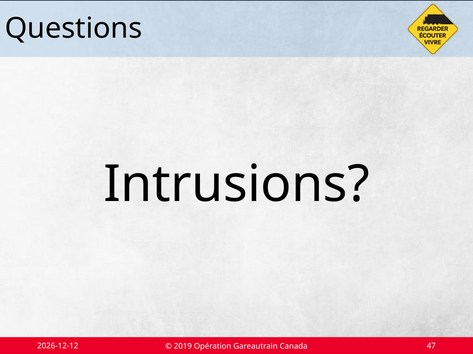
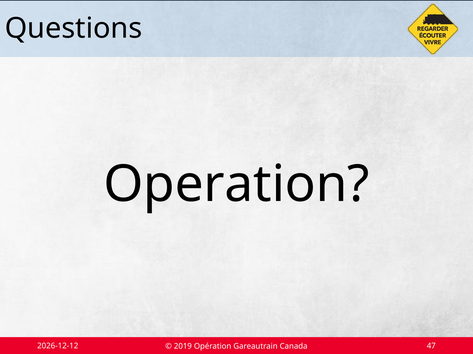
Intrusions: Intrusions -> Operation
